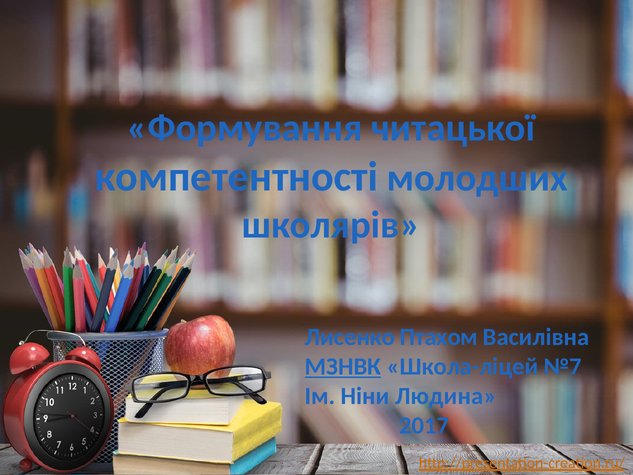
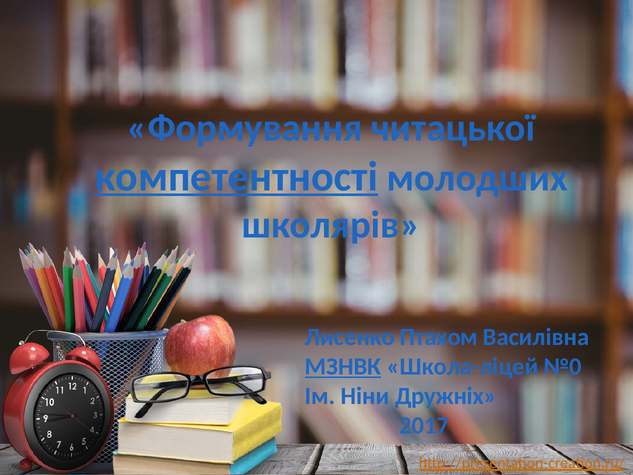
компетентності underline: none -> present
№7: №7 -> №0
Людина: Людина -> Дружніх
